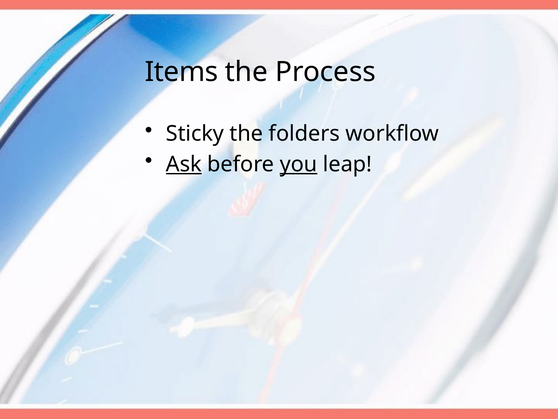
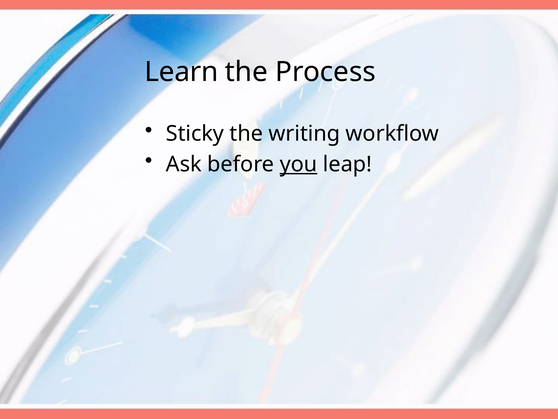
Items: Items -> Learn
folders: folders -> writing
Ask underline: present -> none
